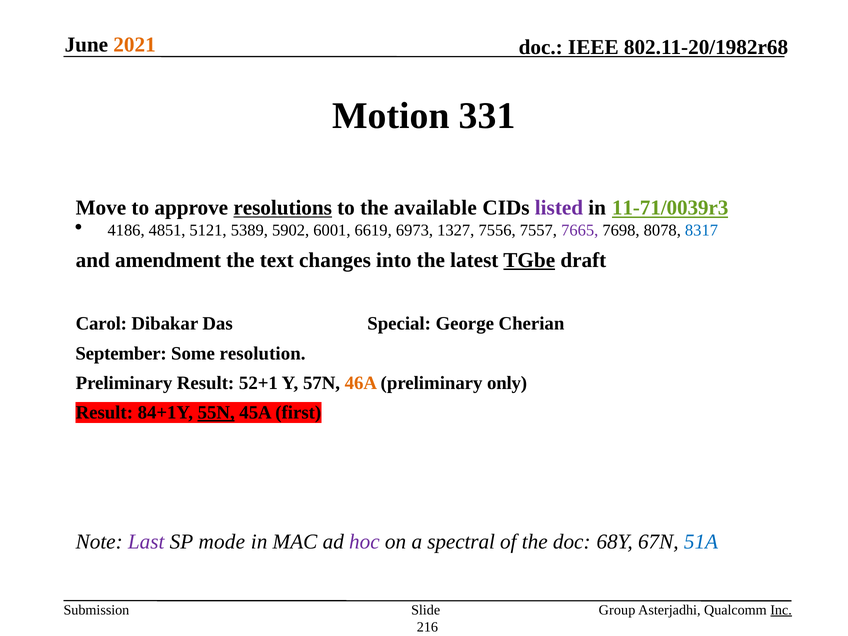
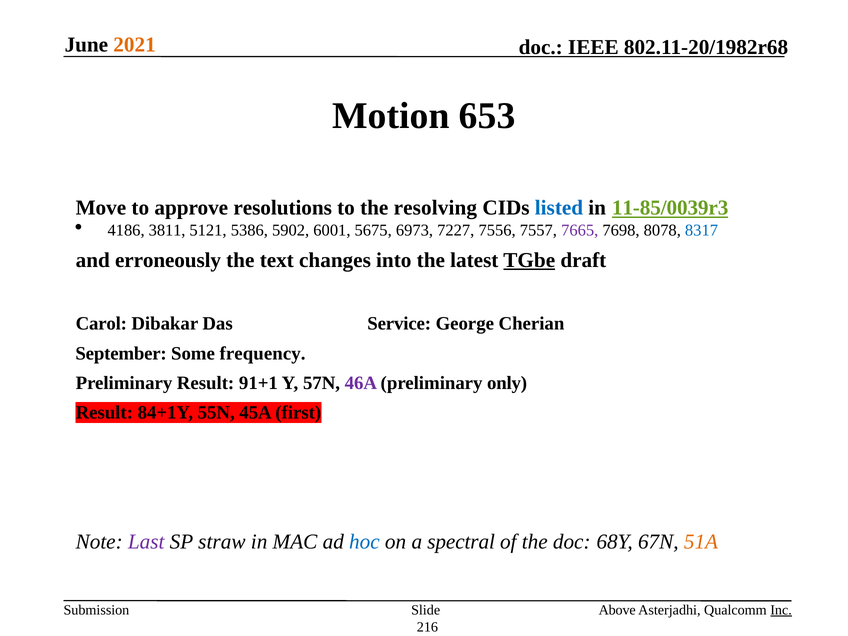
331: 331 -> 653
resolutions underline: present -> none
available: available -> resolving
listed colour: purple -> blue
11-71/0039r3: 11-71/0039r3 -> 11-85/0039r3
4851: 4851 -> 3811
5389: 5389 -> 5386
6619: 6619 -> 5675
1327: 1327 -> 7227
amendment: amendment -> erroneously
Special: Special -> Service
resolution: resolution -> frequency
52+1: 52+1 -> 91+1
46A colour: orange -> purple
55N underline: present -> none
mode: mode -> straw
hoc colour: purple -> blue
51A colour: blue -> orange
Group: Group -> Above
